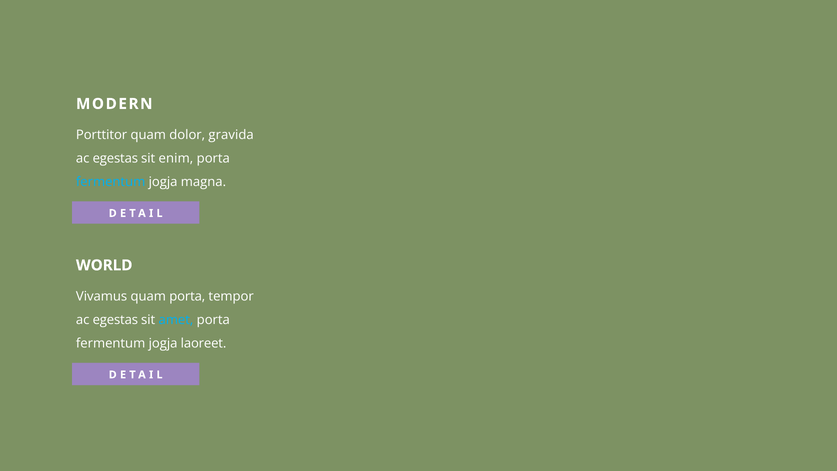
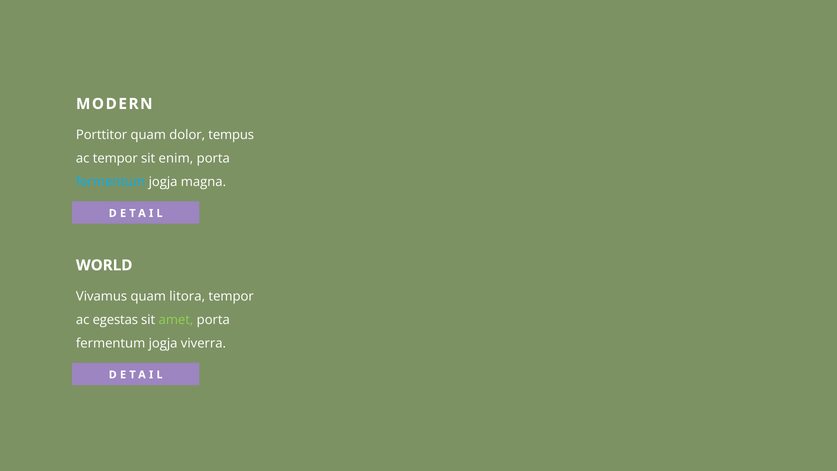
gravida: gravida -> tempus
egestas at (115, 159): egestas -> tempor
quam porta: porta -> litora
amet colour: light blue -> light green
laoreet: laoreet -> viverra
